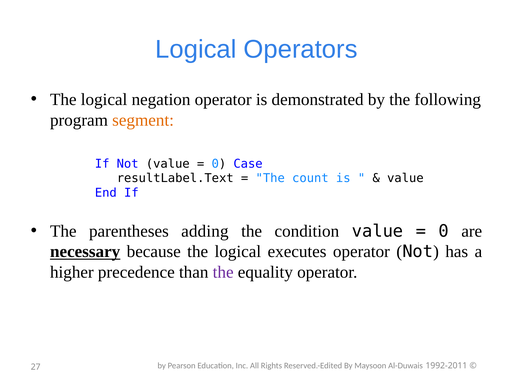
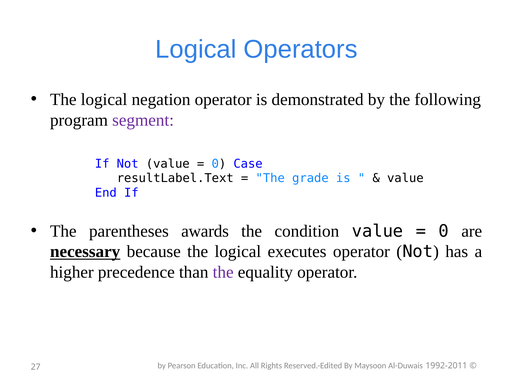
segment colour: orange -> purple
count: count -> grade
adding: adding -> awards
